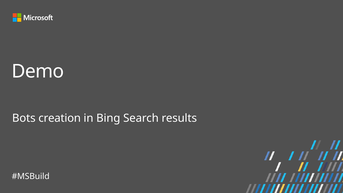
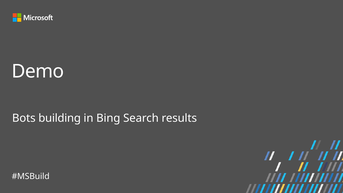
creation: creation -> building
